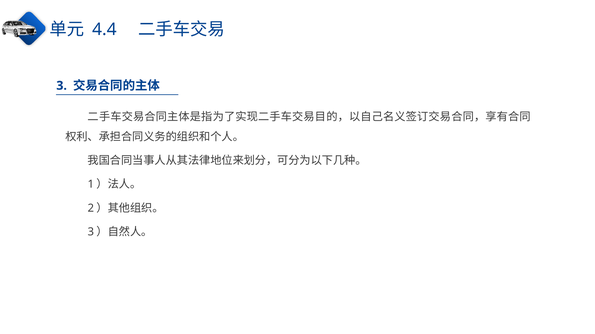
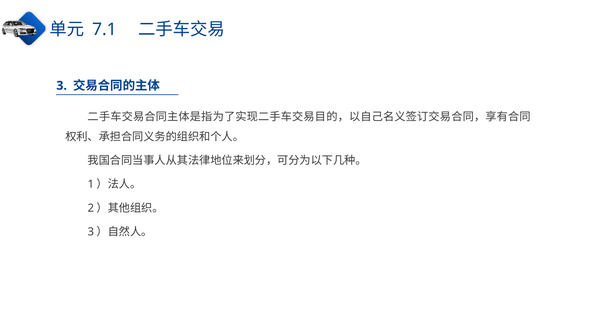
4.4: 4.4 -> 7.1
